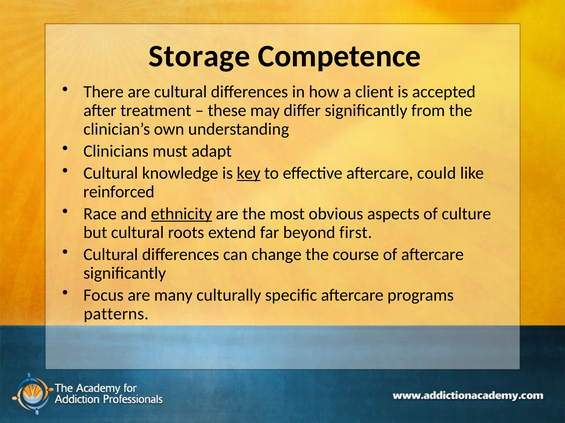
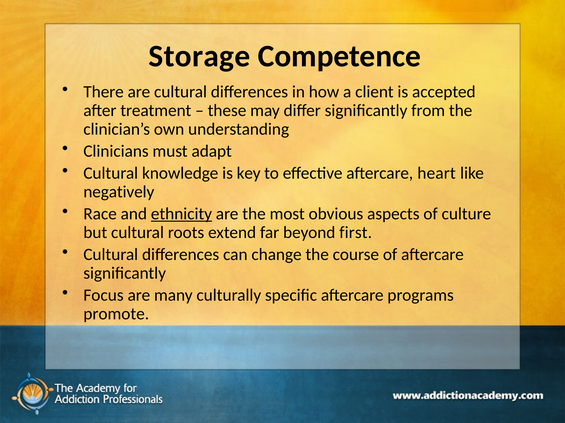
key underline: present -> none
could: could -> heart
reinforced: reinforced -> negatively
patterns: patterns -> promote
